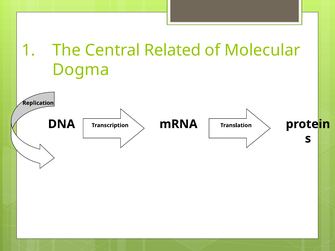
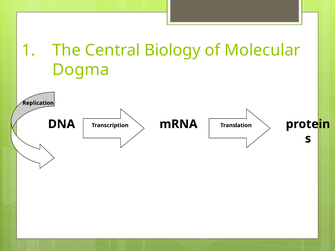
Related: Related -> Biology
